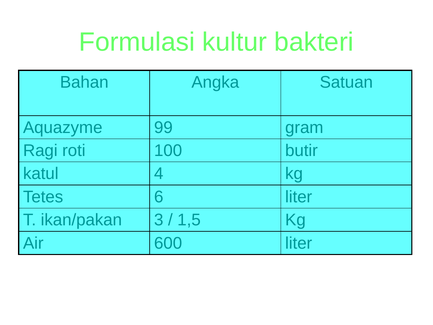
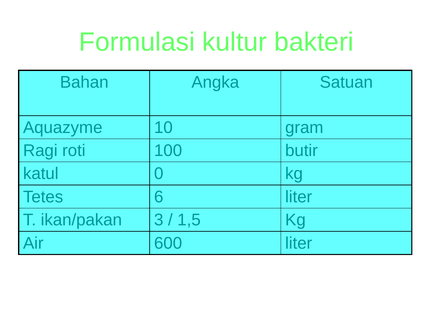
99: 99 -> 10
4: 4 -> 0
